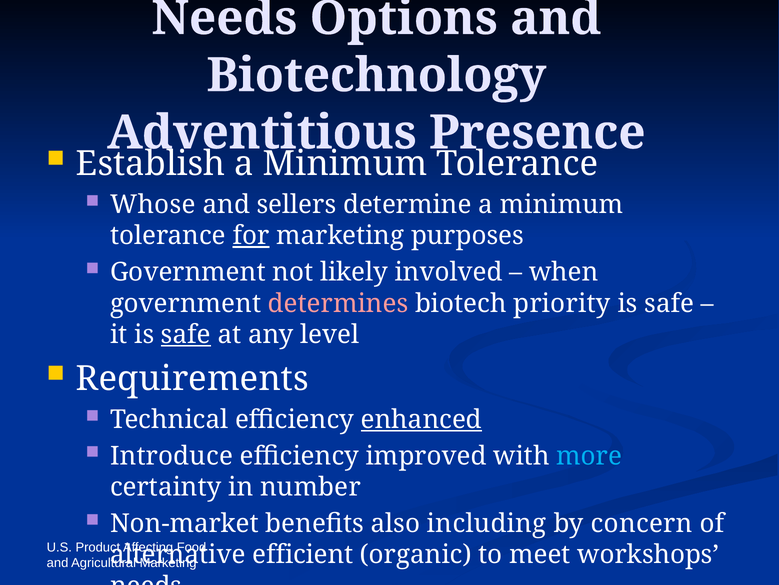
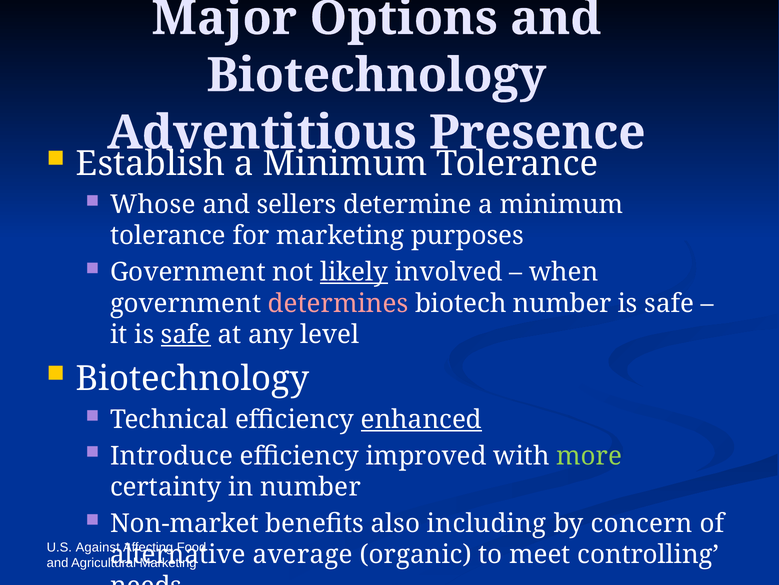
Needs at (224, 18): Needs -> Major
for underline: present -> none
likely underline: none -> present
biotech priority: priority -> number
Requirements at (192, 378): Requirements -> Biotechnology
more colour: light blue -> light green
Product: Product -> Against
efficient: efficient -> average
workshops: workshops -> controlling
